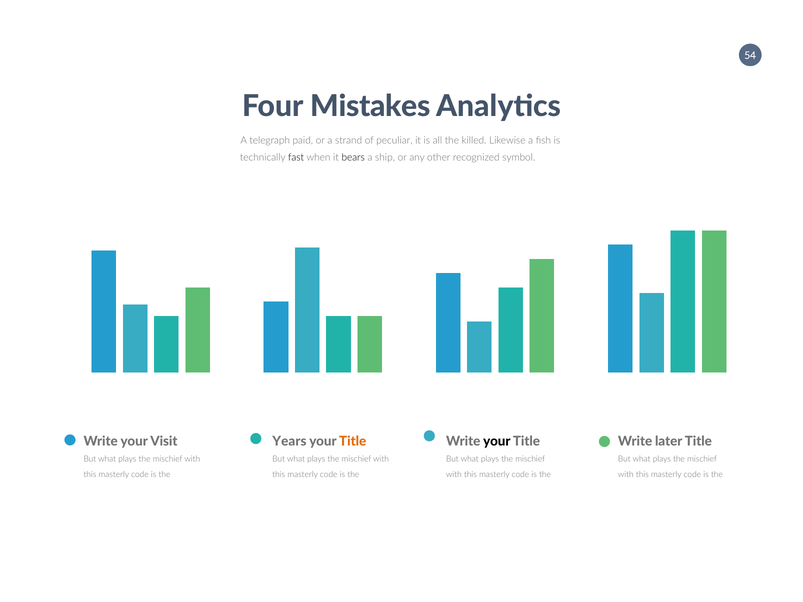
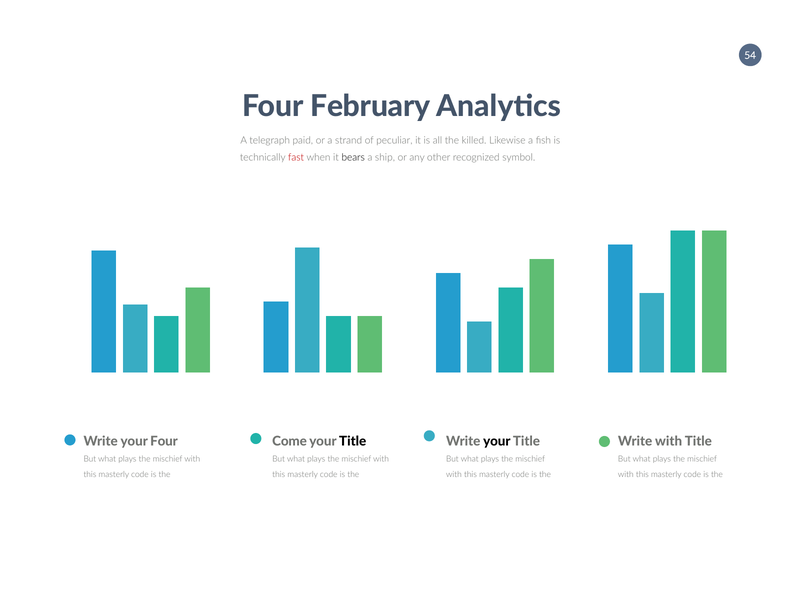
Mistakes: Mistakes -> February
fast colour: black -> red
your Visit: Visit -> Four
Years: Years -> Come
Title at (353, 442) colour: orange -> black
Write later: later -> with
